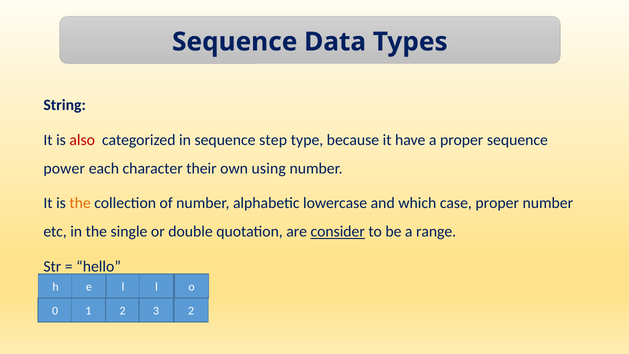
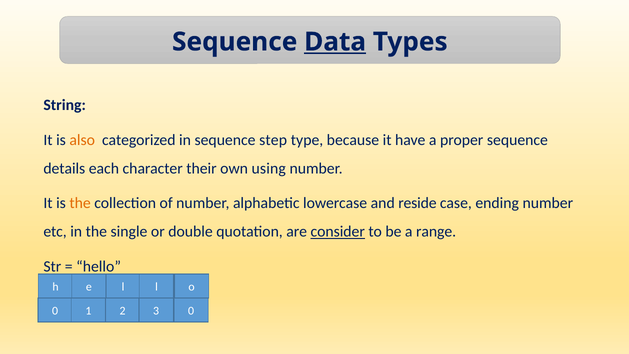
Data underline: none -> present
also colour: red -> orange
power: power -> details
which: which -> reside
case proper: proper -> ending
3 2: 2 -> 0
